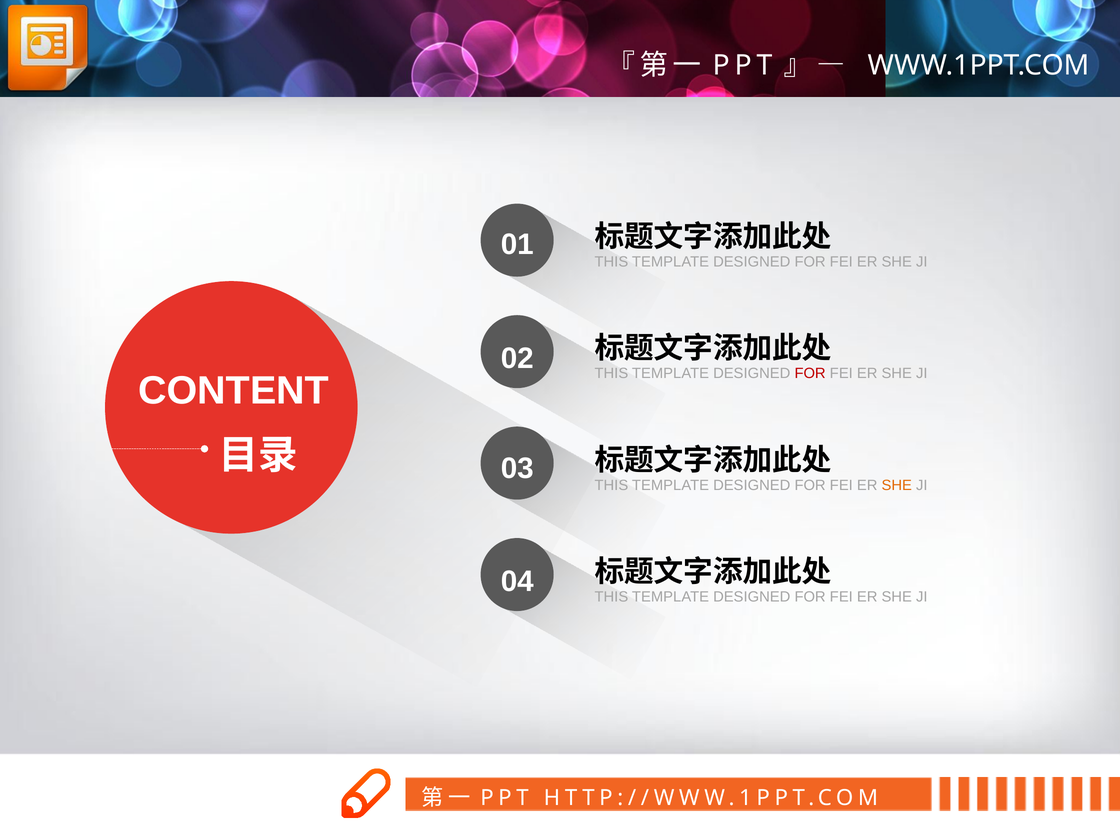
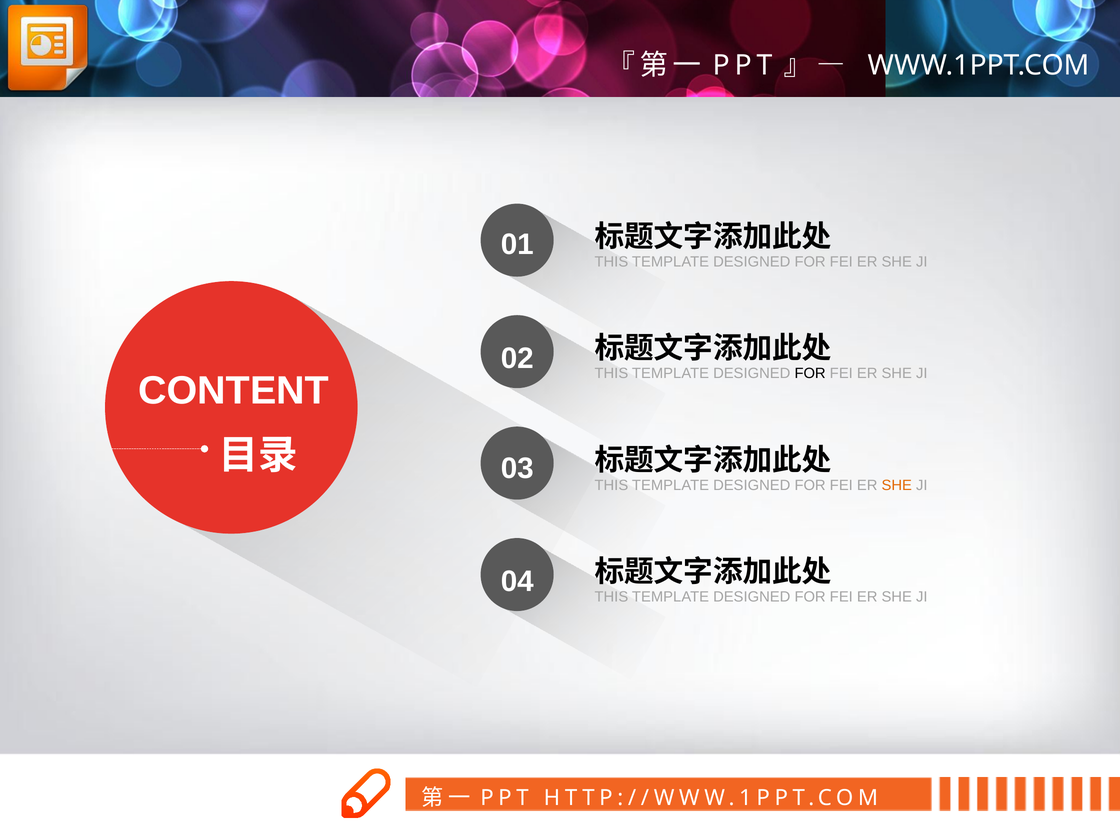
FOR at (810, 373) colour: red -> black
